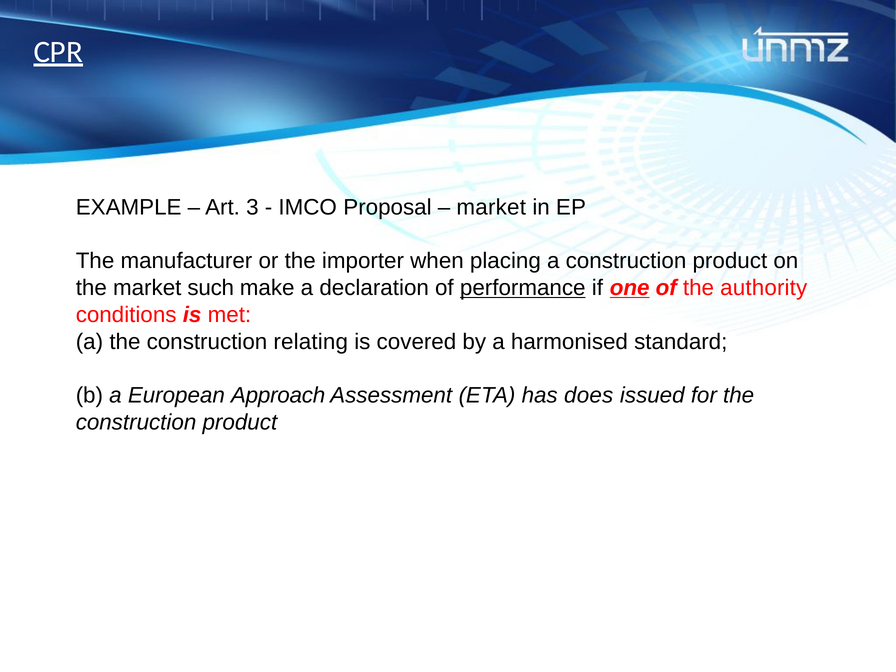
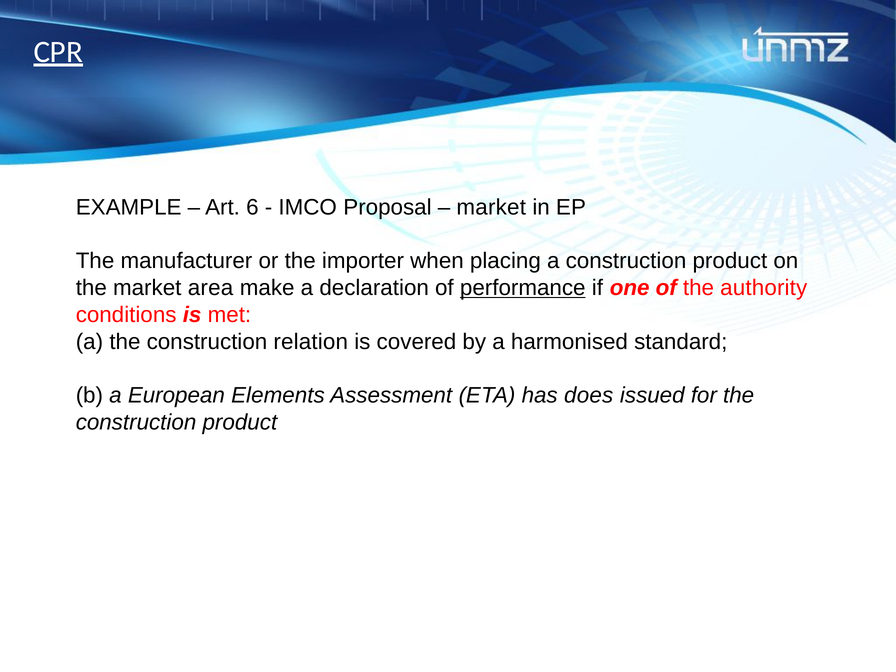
3: 3 -> 6
such: such -> area
one underline: present -> none
relating: relating -> relation
Approach: Approach -> Elements
